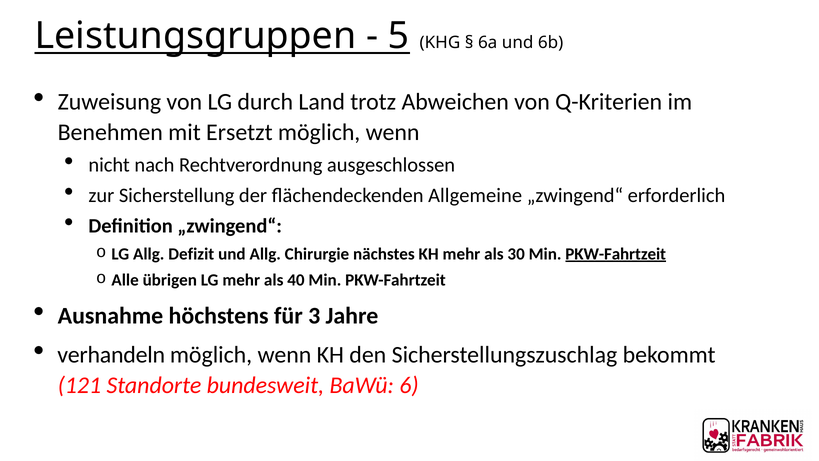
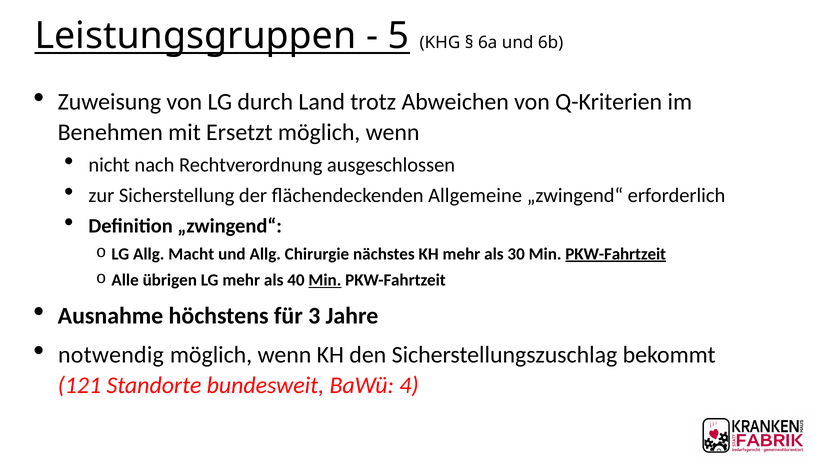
Defizit: Defizit -> Macht
Min at (325, 280) underline: none -> present
verhandeln: verhandeln -> notwendig
6: 6 -> 4
